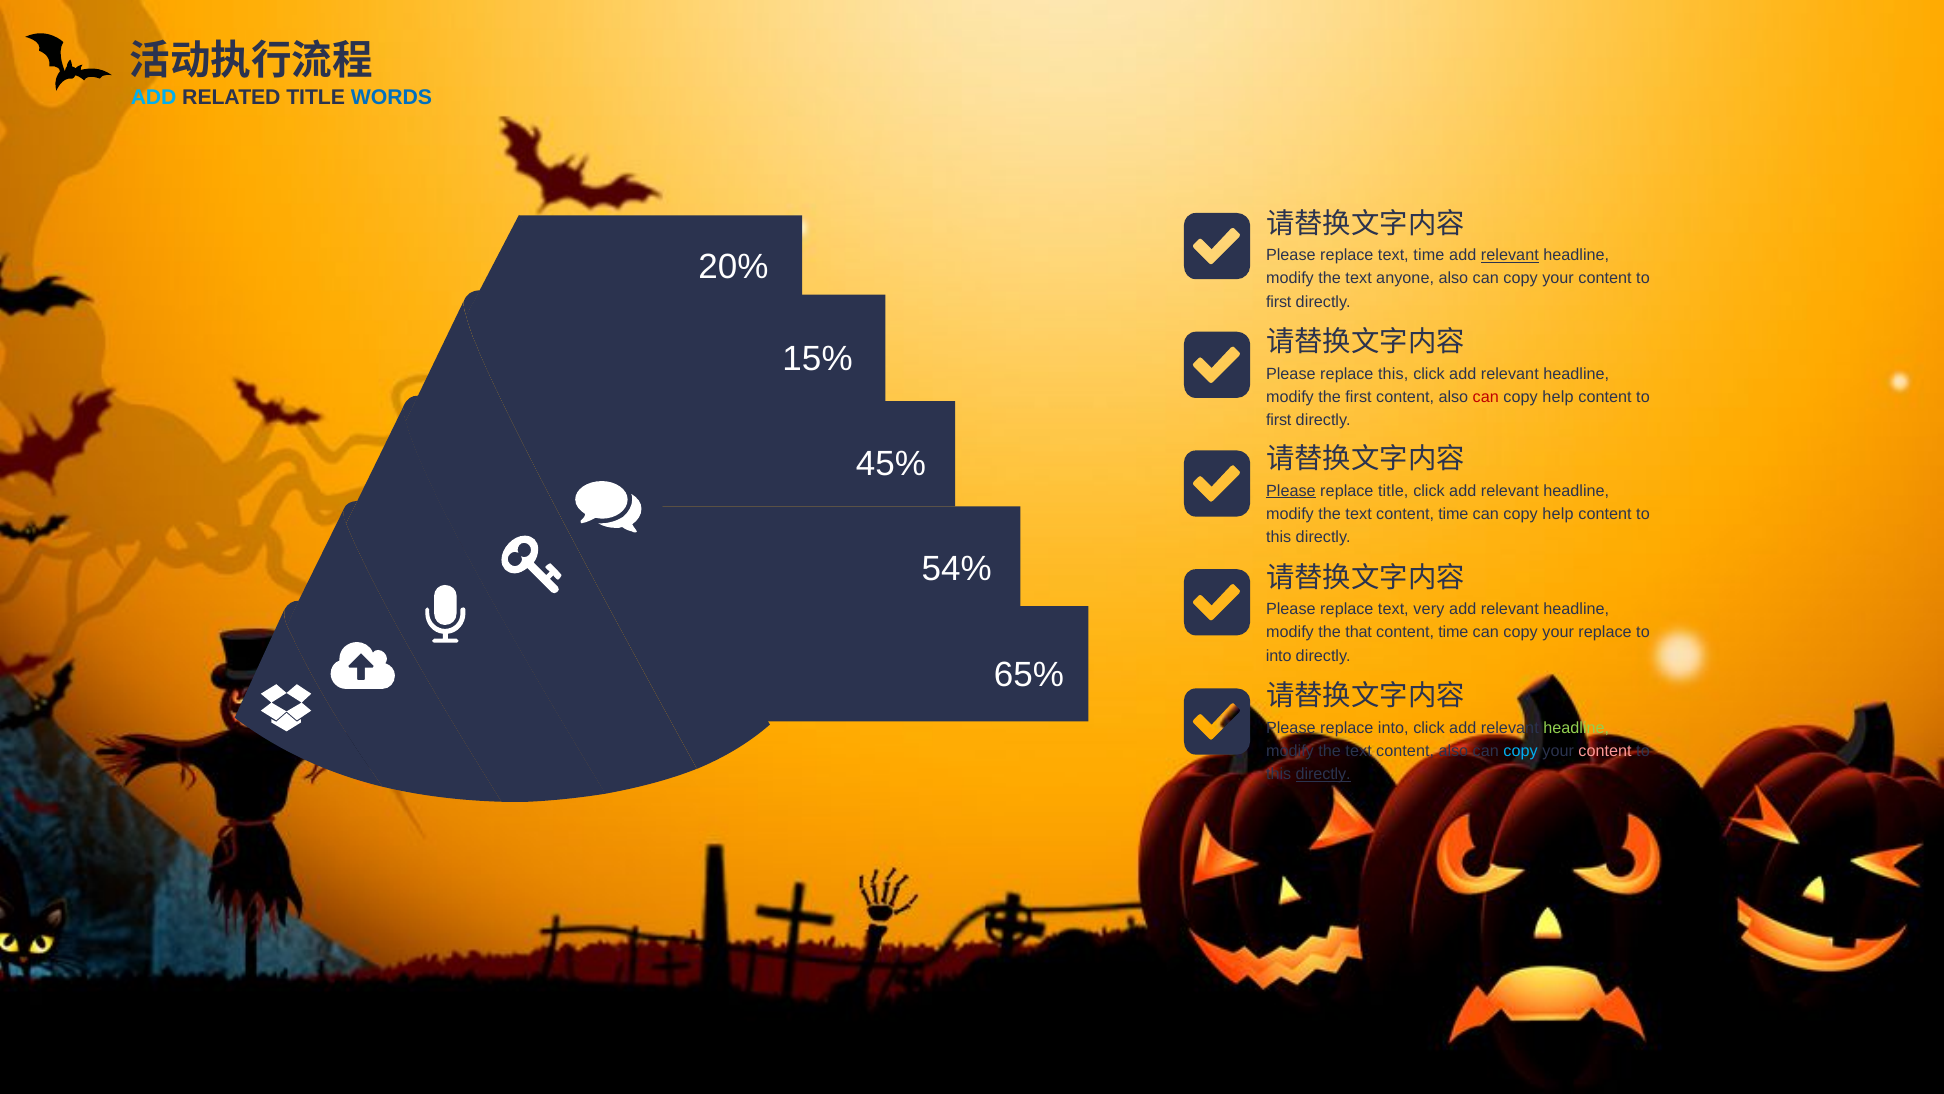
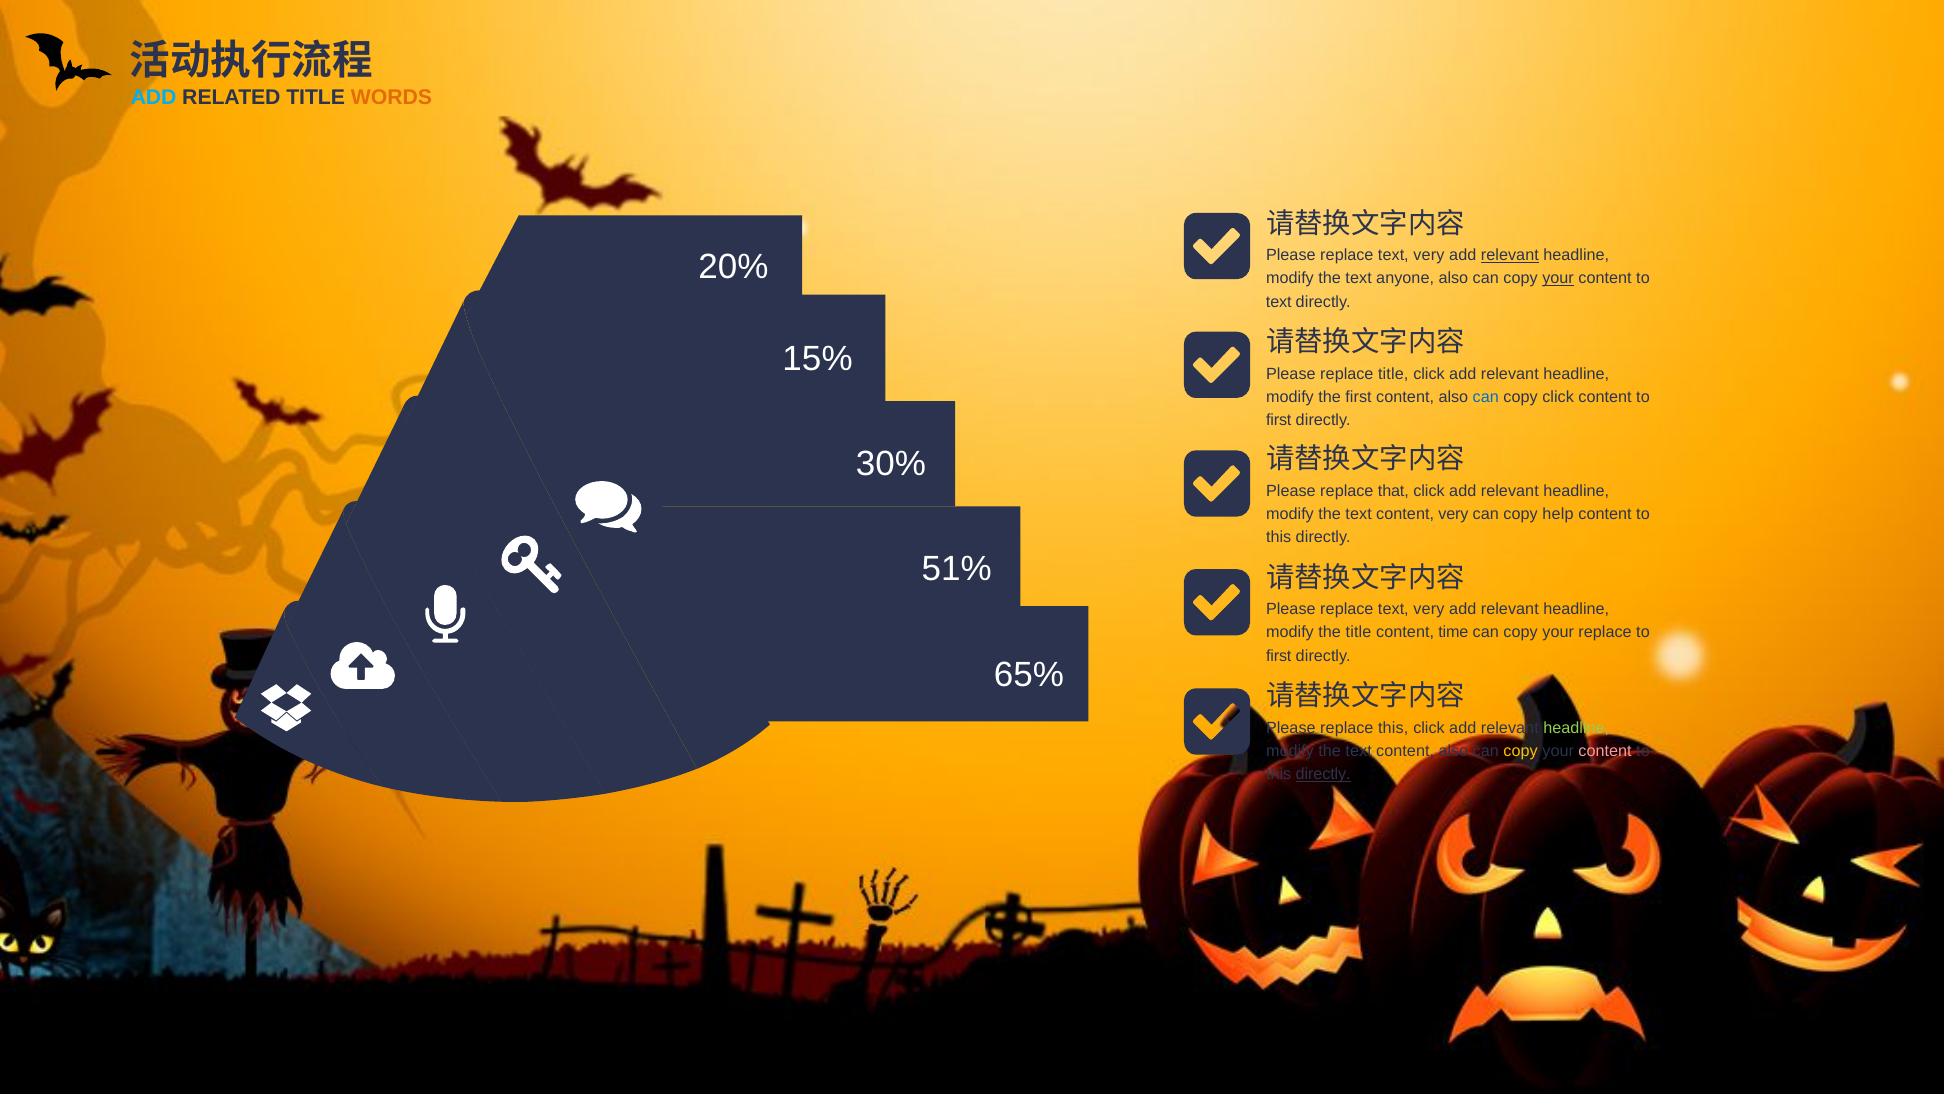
WORDS colour: blue -> orange
time at (1429, 255): time -> very
your at (1558, 279) underline: none -> present
first at (1279, 302): first -> text
replace this: this -> title
can at (1486, 397) colour: red -> blue
help at (1558, 397): help -> click
45%: 45% -> 30%
Please at (1291, 490) underline: present -> none
replace title: title -> that
text content time: time -> very
54%: 54% -> 51%
the that: that -> title
into at (1279, 656): into -> first
replace into: into -> this
copy at (1521, 751) colour: light blue -> yellow
